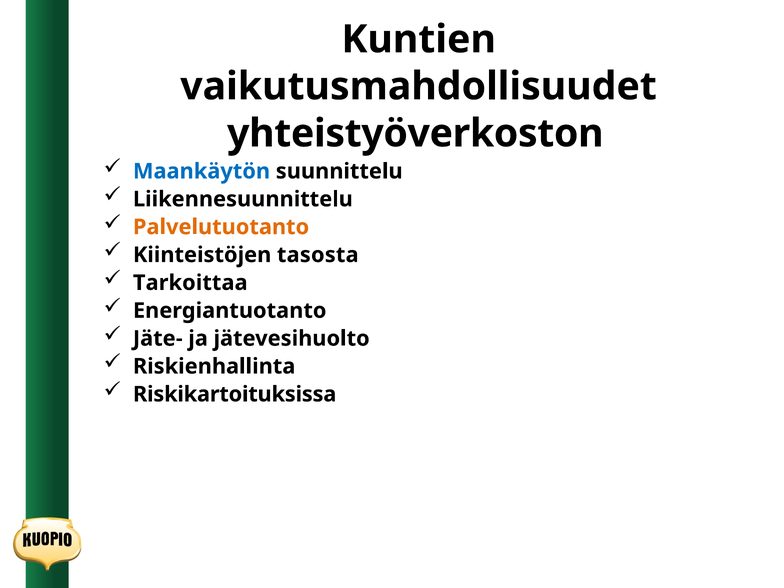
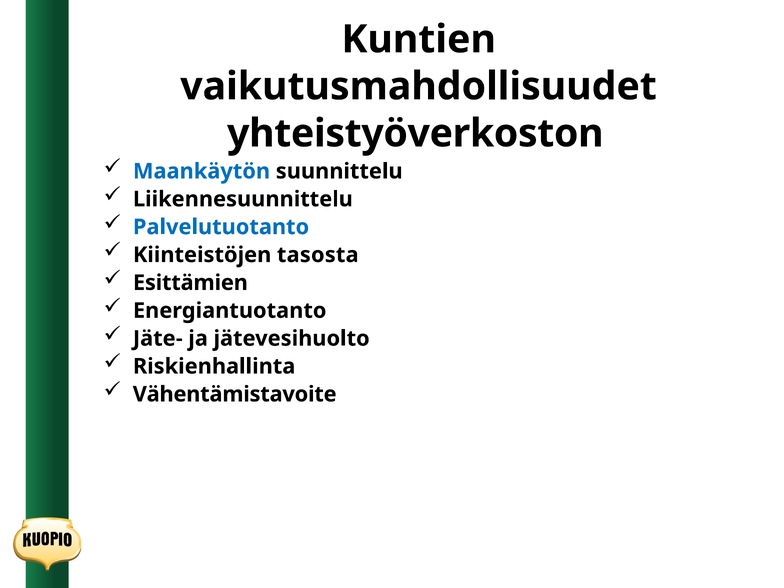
Palvelutuotanto colour: orange -> blue
Tarkoittaa: Tarkoittaa -> Esittämien
Riskikartoituksissa: Riskikartoituksissa -> Vähentämistavoite
